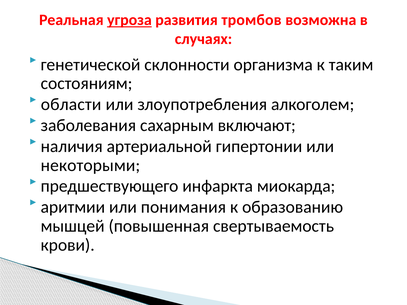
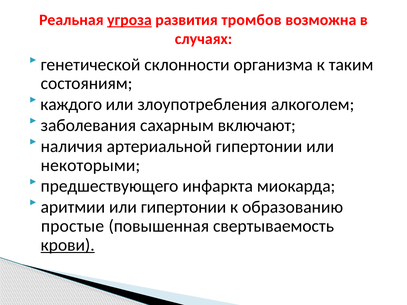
области: области -> каждого
или понимания: понимания -> гипертонии
мышцей: мышцей -> простые
крови underline: none -> present
